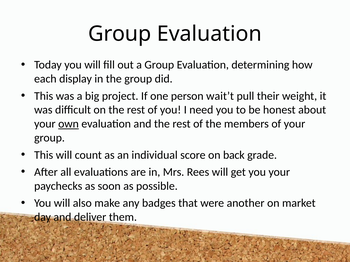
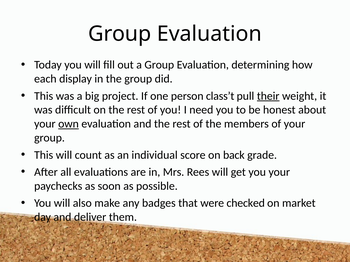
wait’t: wait’t -> class’t
their underline: none -> present
another: another -> checked
